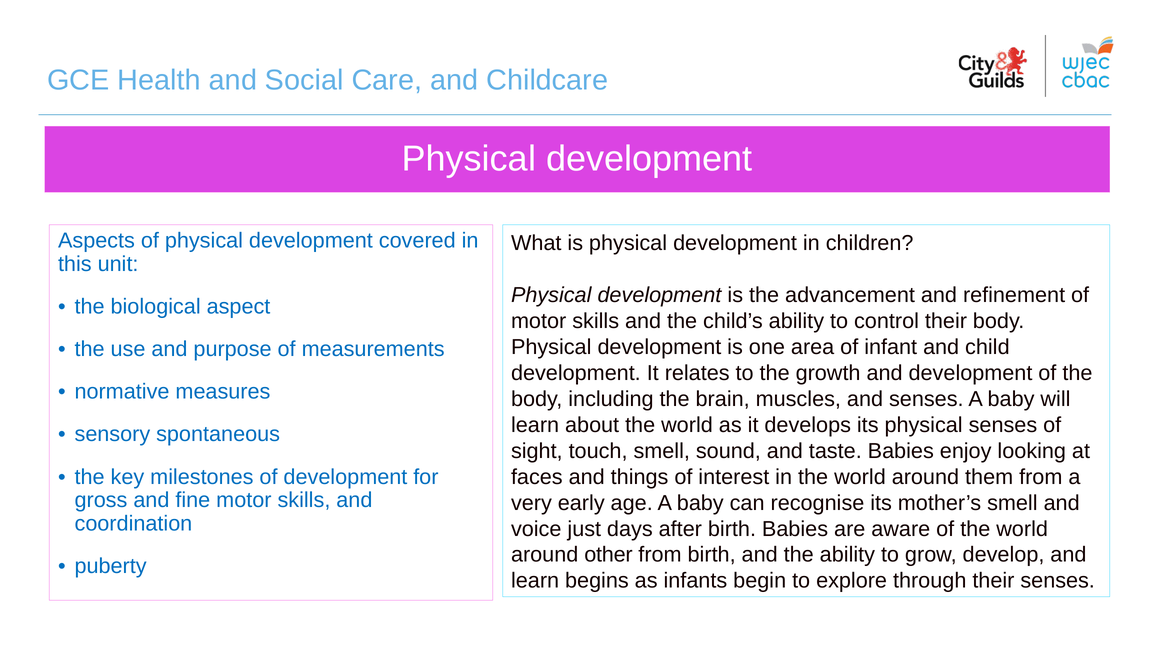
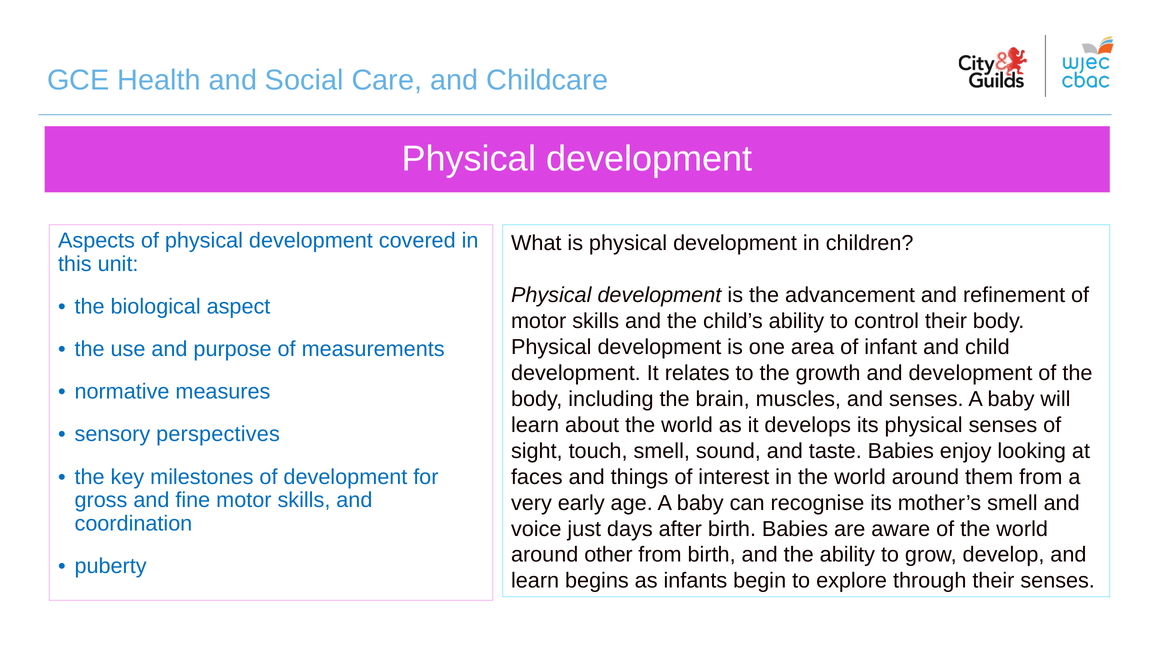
spontaneous: spontaneous -> perspectives
